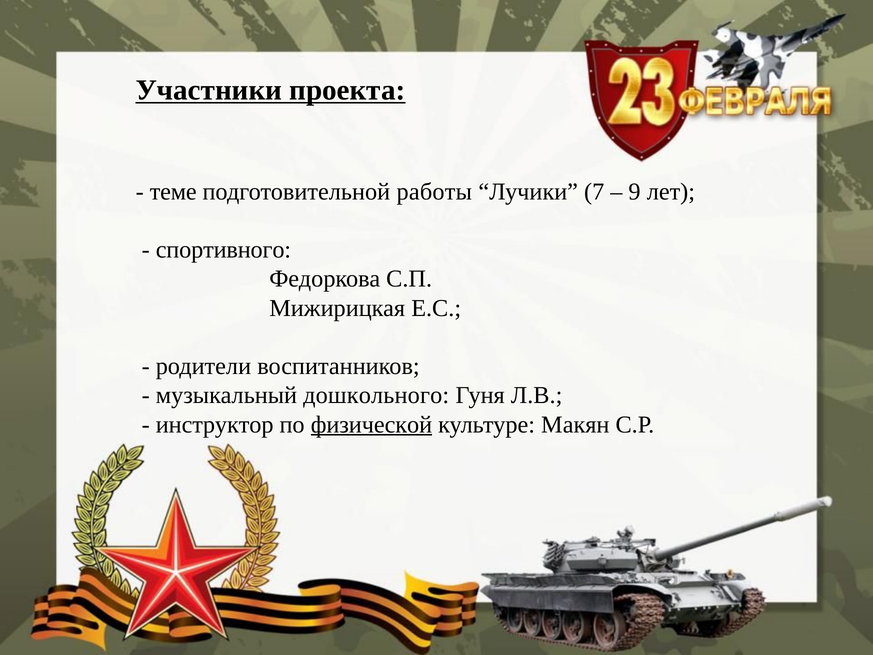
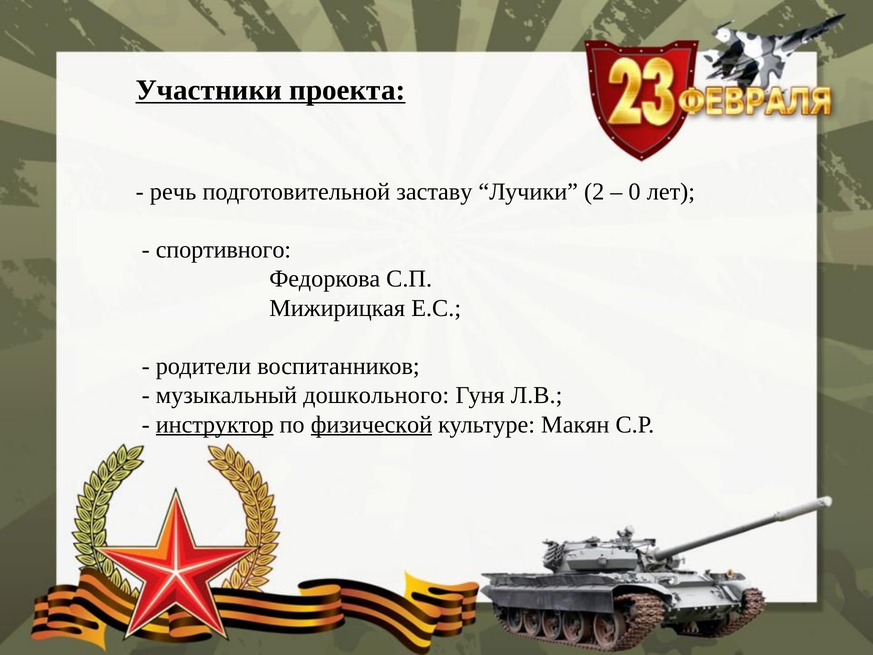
теме: теме -> речь
работы: работы -> заставу
7: 7 -> 2
9: 9 -> 0
инструктор underline: none -> present
